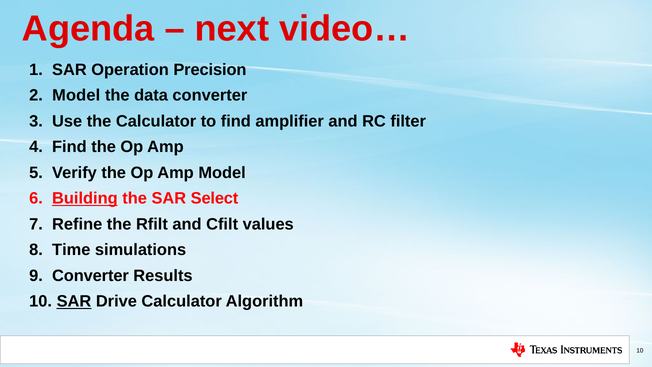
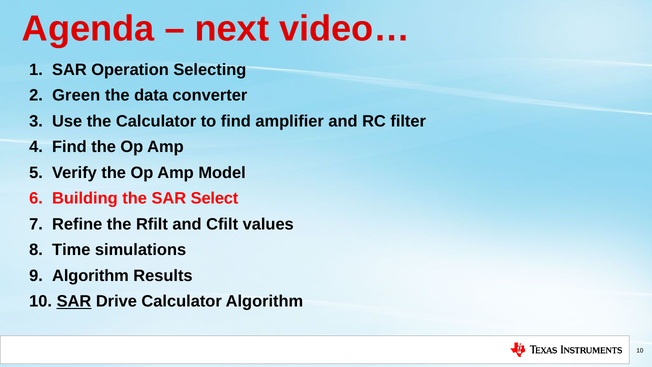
Precision: Precision -> Selecting
Model at (76, 95): Model -> Green
Building underline: present -> none
Converter at (90, 276): Converter -> Algorithm
